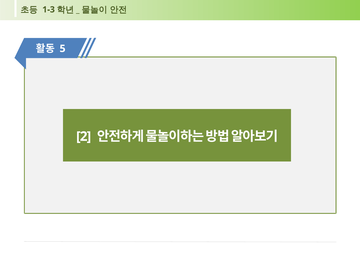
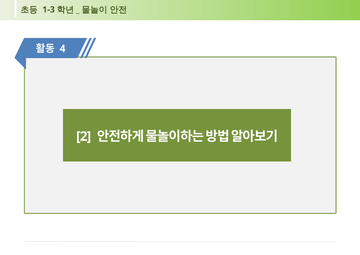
5: 5 -> 4
